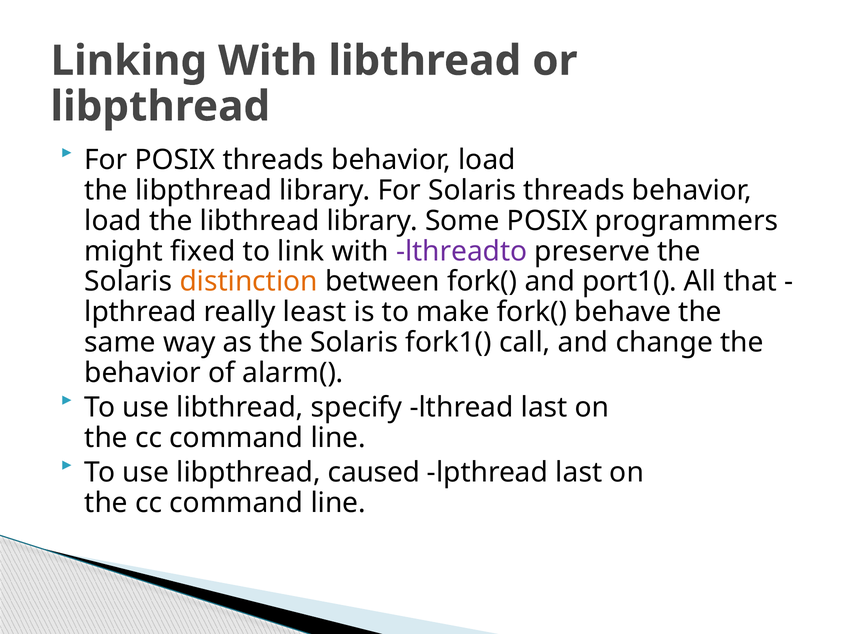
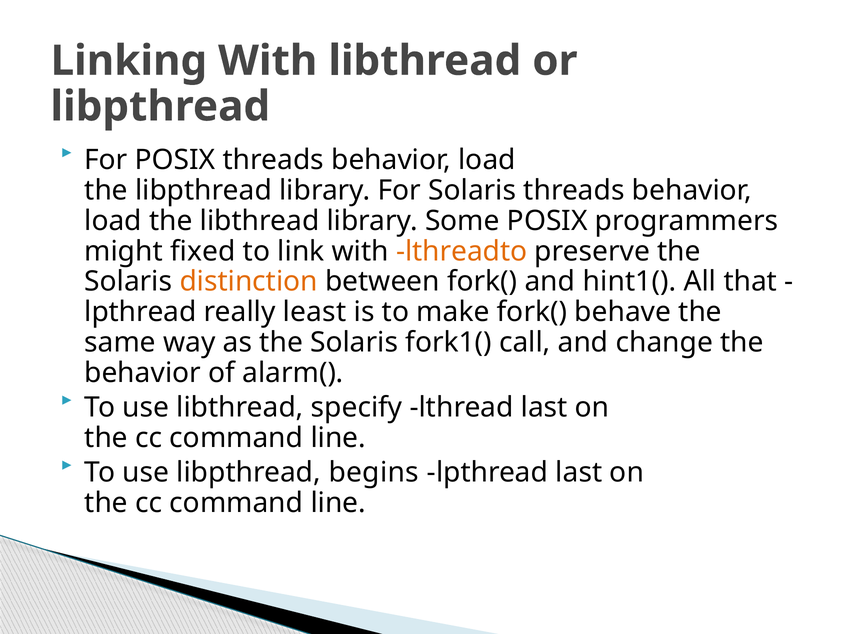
lthreadto colour: purple -> orange
port1(: port1( -> hint1(
caused: caused -> begins
